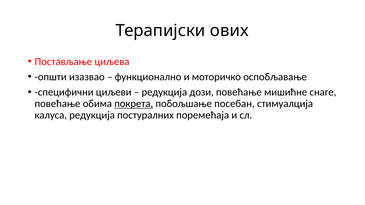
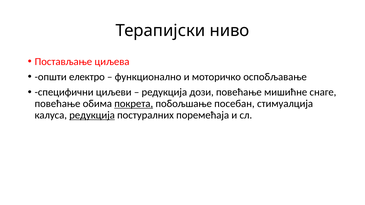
ових: ових -> ниво
изазвао: изазвао -> електро
редукција at (92, 115) underline: none -> present
